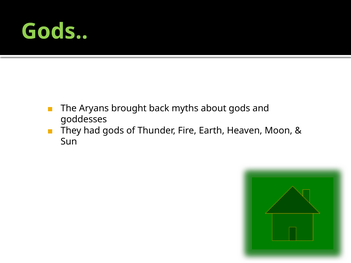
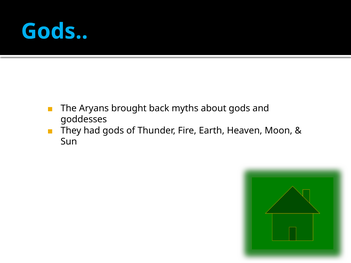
Gods at (54, 31) colour: light green -> light blue
